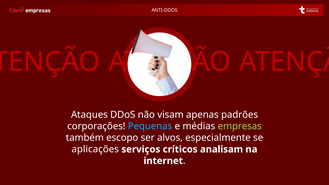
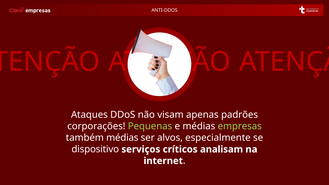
Pequenas colour: light blue -> light green
também escopo: escopo -> médias
aplicações: aplicações -> dispositivo
